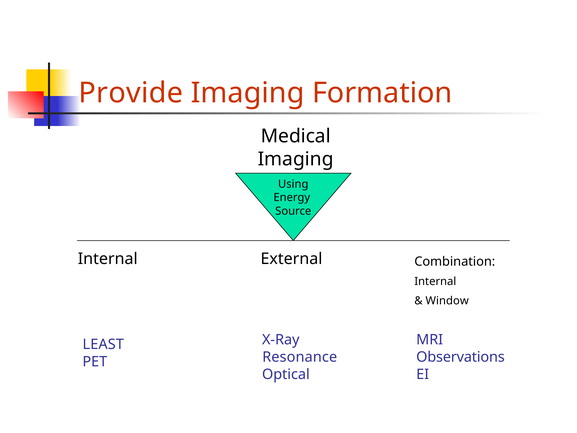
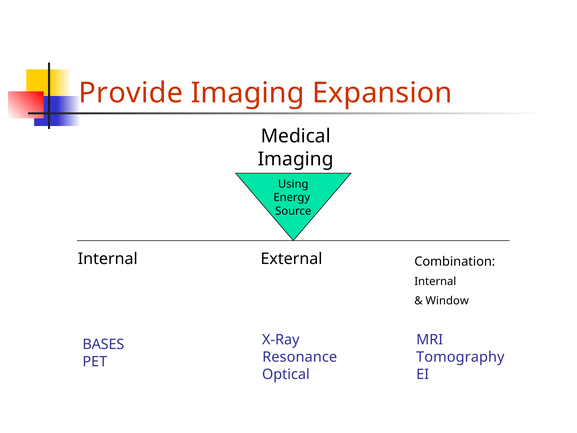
Formation: Formation -> Expansion
LEAST: LEAST -> BASES
Observations: Observations -> Tomography
